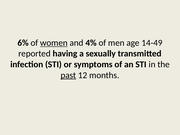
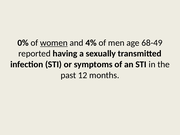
6%: 6% -> 0%
14-49: 14-49 -> 68-49
past underline: present -> none
